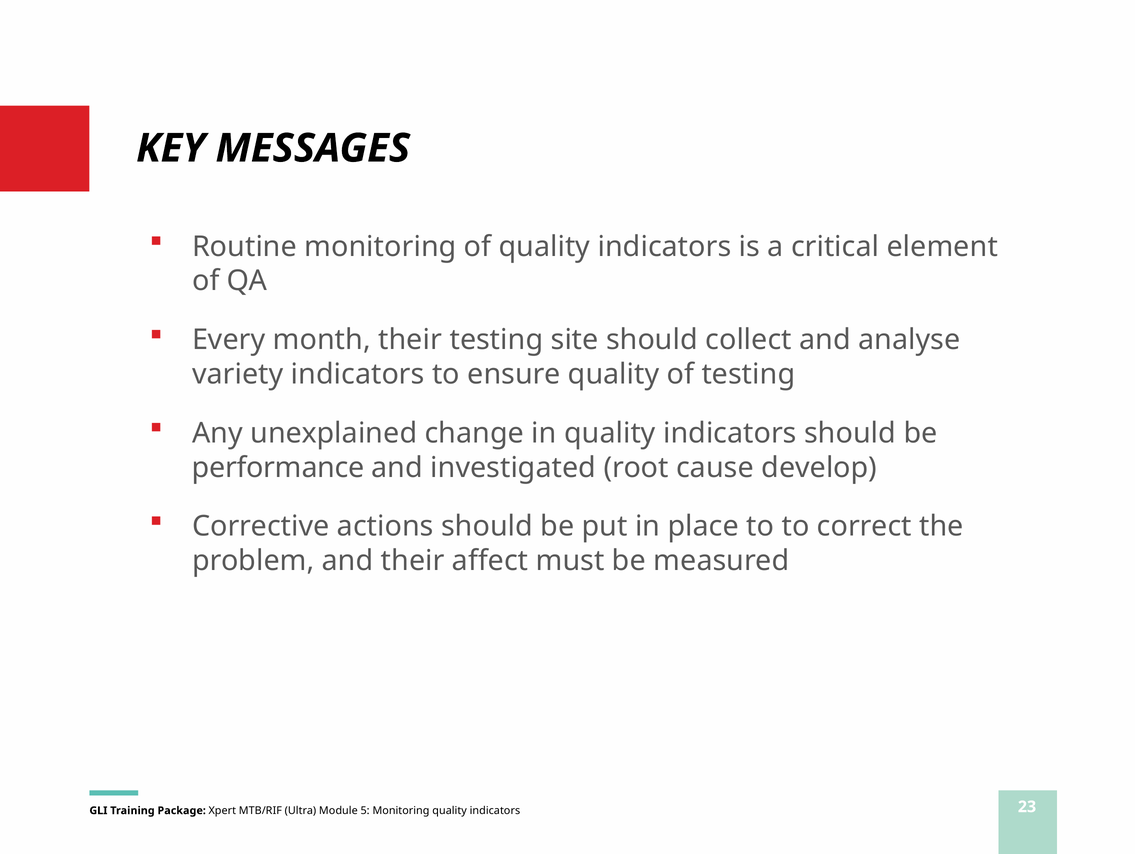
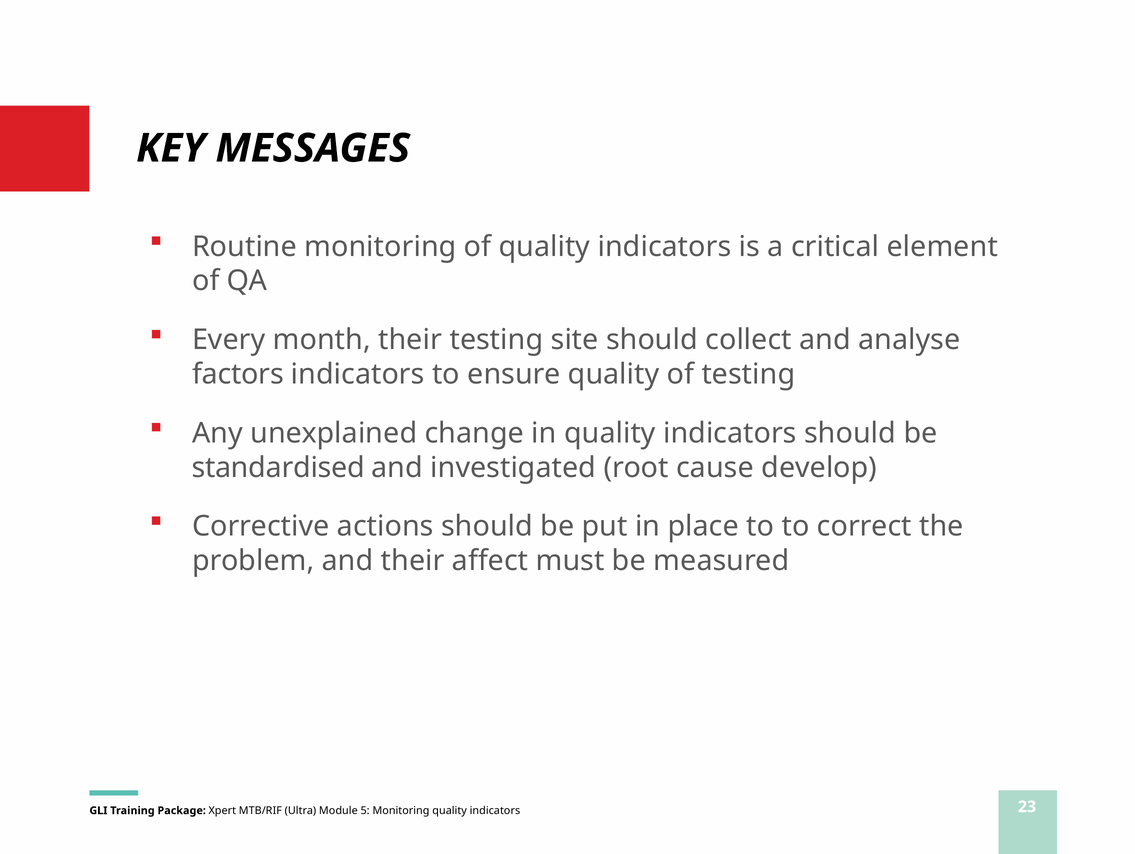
variety: variety -> factors
performance: performance -> standardised
